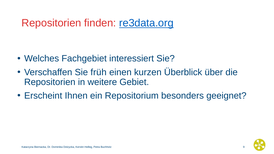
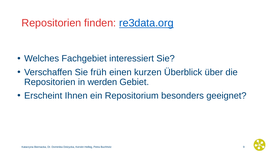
weitere: weitere -> werden
